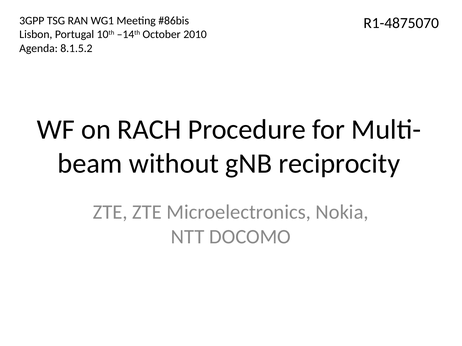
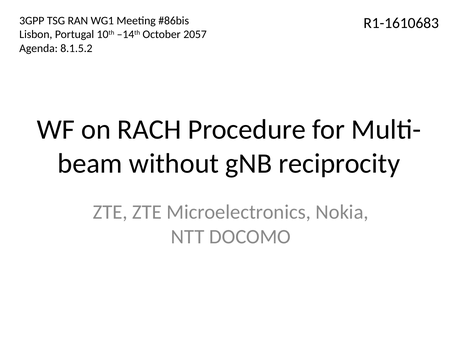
R1-4875070: R1-4875070 -> R1-1610683
2010: 2010 -> 2057
